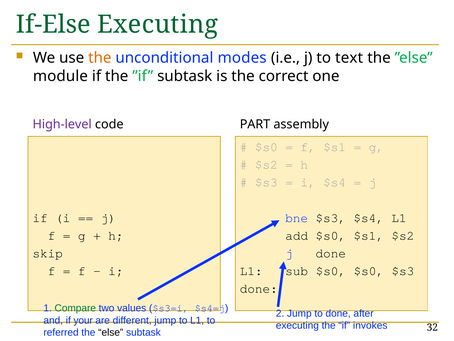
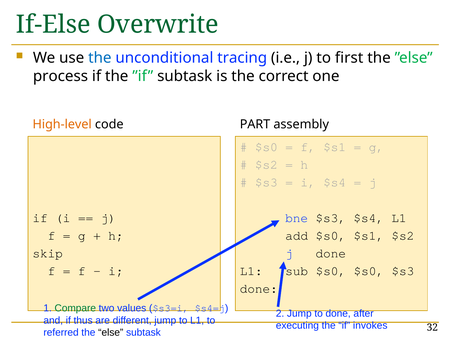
If-Else Executing: Executing -> Overwrite
the at (100, 58) colour: orange -> blue
modes: modes -> tracing
text: text -> first
module: module -> process
High-level colour: purple -> orange
your: your -> thus
